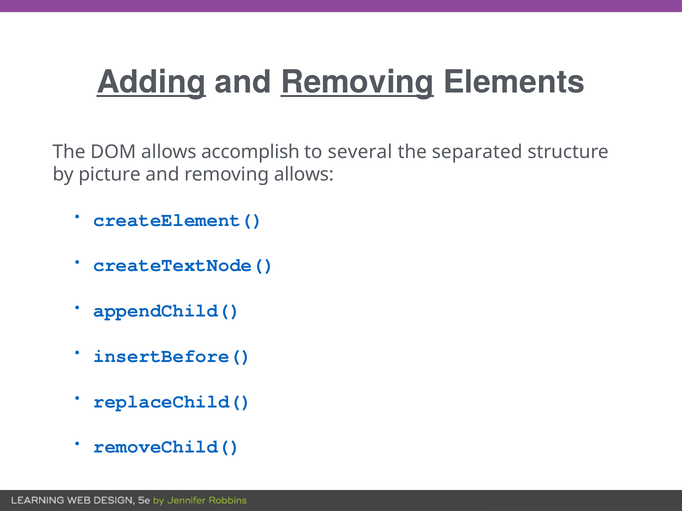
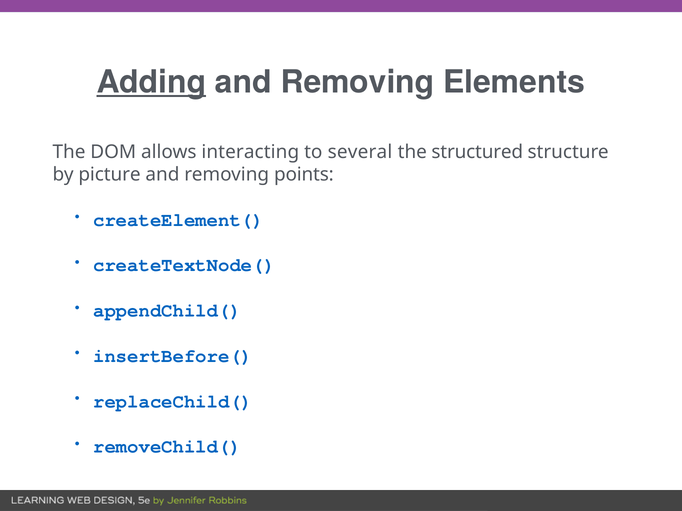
Removing at (357, 82) underline: present -> none
accomplish: accomplish -> interacting
separated: separated -> structured
removing allows: allows -> points
